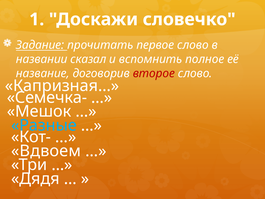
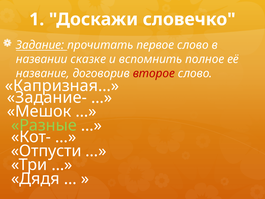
сказал: сказал -> сказке
Семечка-: Семечка- -> Задание-
Разные colour: light blue -> light green
Вдвоем: Вдвоем -> Отпусти
